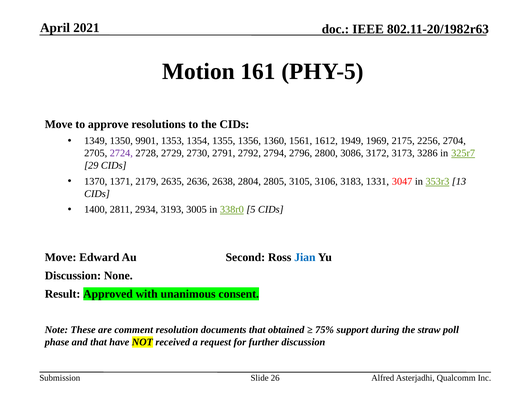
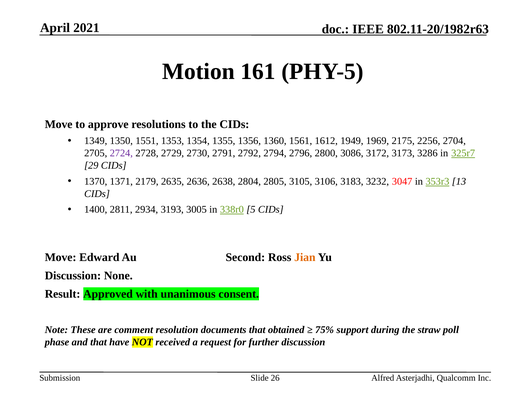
9901: 9901 -> 1551
1331: 1331 -> 3232
Jian colour: blue -> orange
